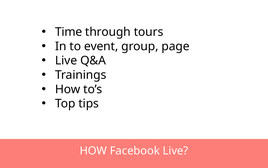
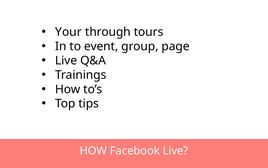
Time: Time -> Your
